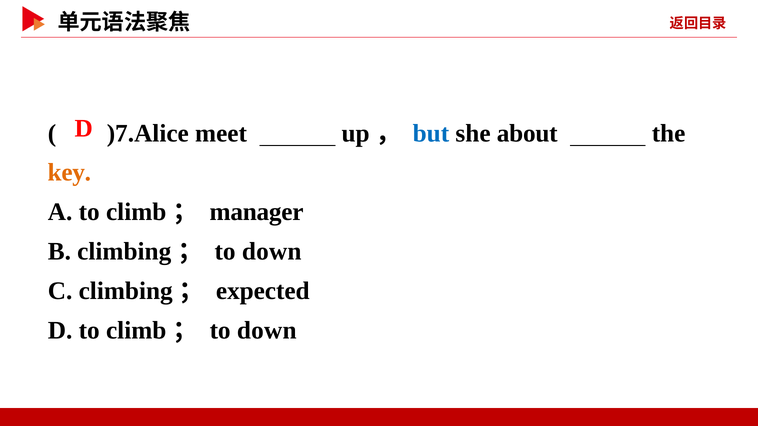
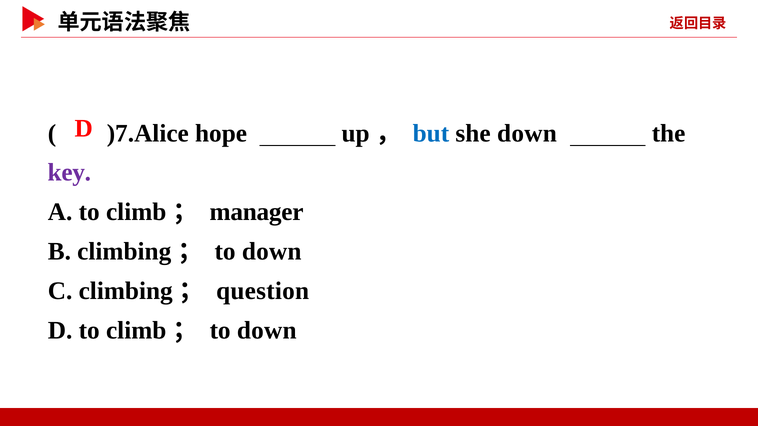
meet: meet -> hope
she about: about -> down
key colour: orange -> purple
expected: expected -> question
